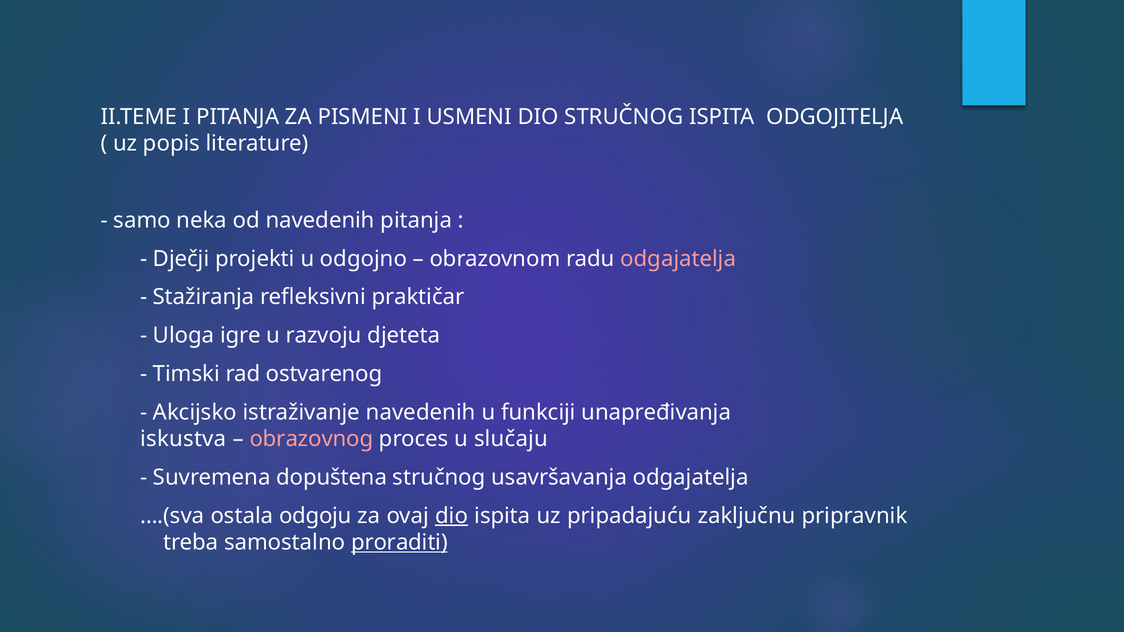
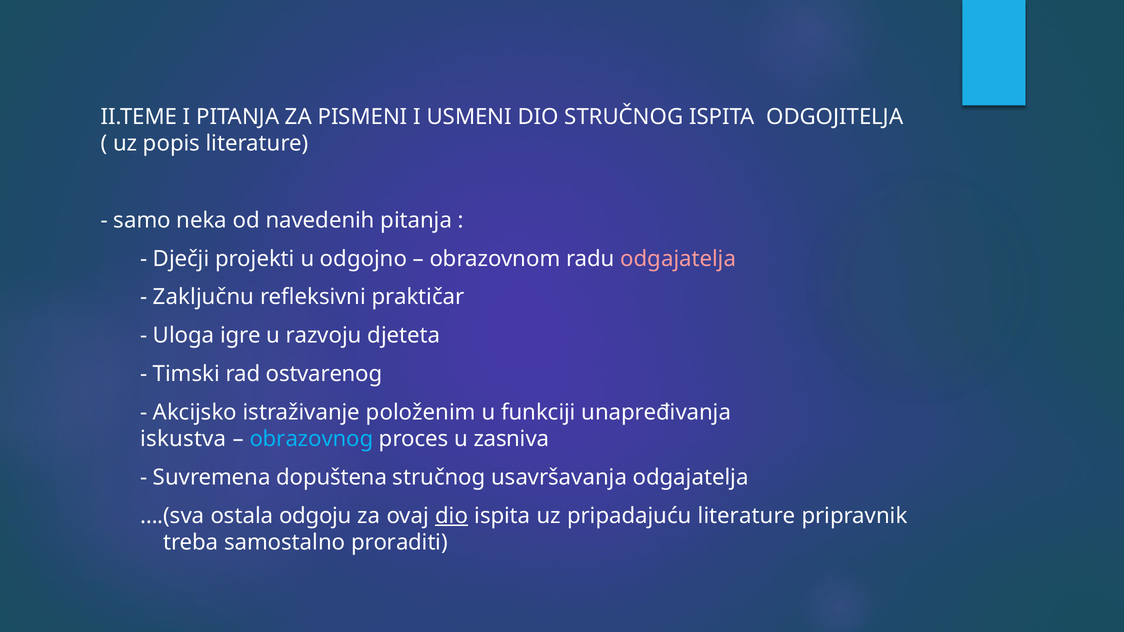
Stažiranja: Stažiranja -> Zaključnu
istraživanje navedenih: navedenih -> položenim
obrazovnog colour: pink -> light blue
slučaju: slučaju -> zasniva
pripadajuću zaključnu: zaključnu -> literature
proraditi underline: present -> none
